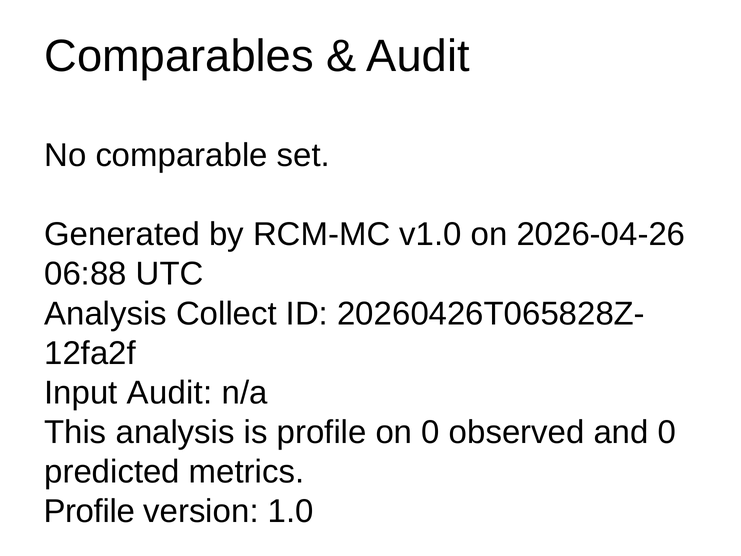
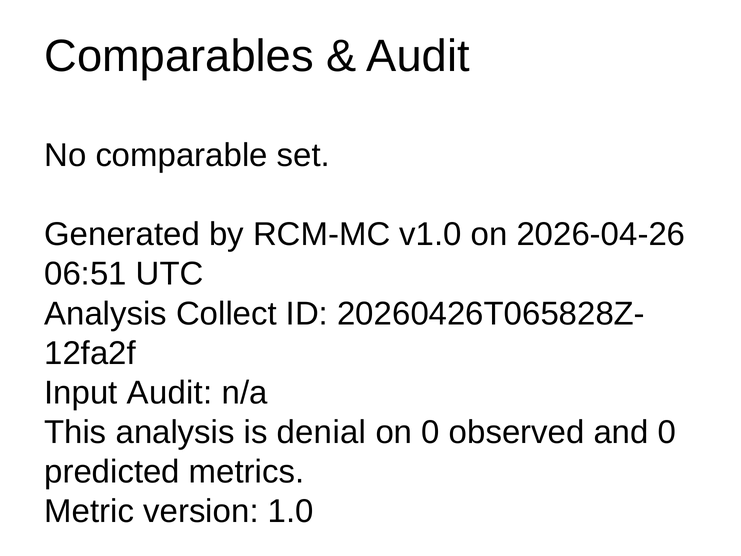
06:88: 06:88 -> 06:51
is profile: profile -> denial
Profile at (89, 511): Profile -> Metric
